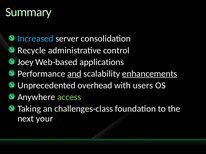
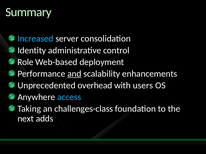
Recycle: Recycle -> Identity
Joey: Joey -> Role
applications: applications -> deployment
enhancements underline: present -> none
access colour: light green -> light blue
your: your -> adds
